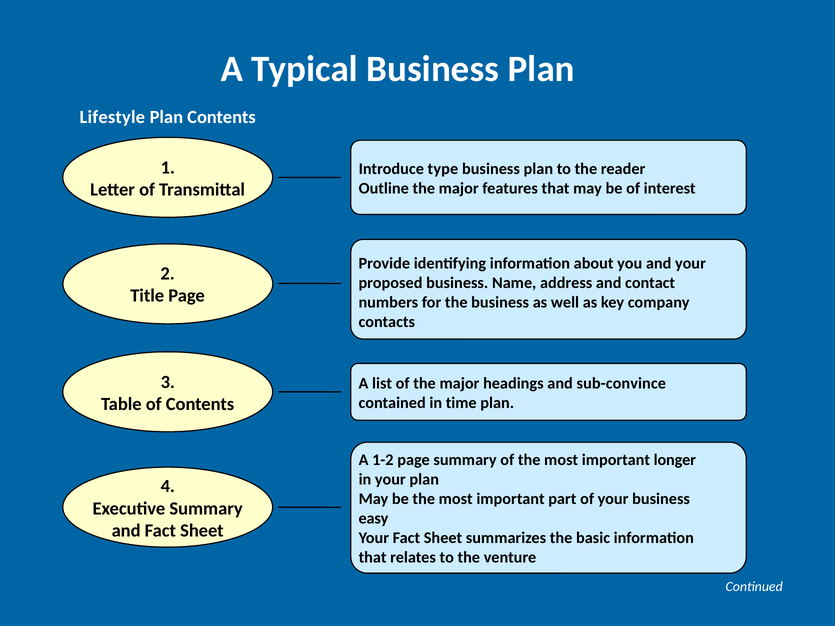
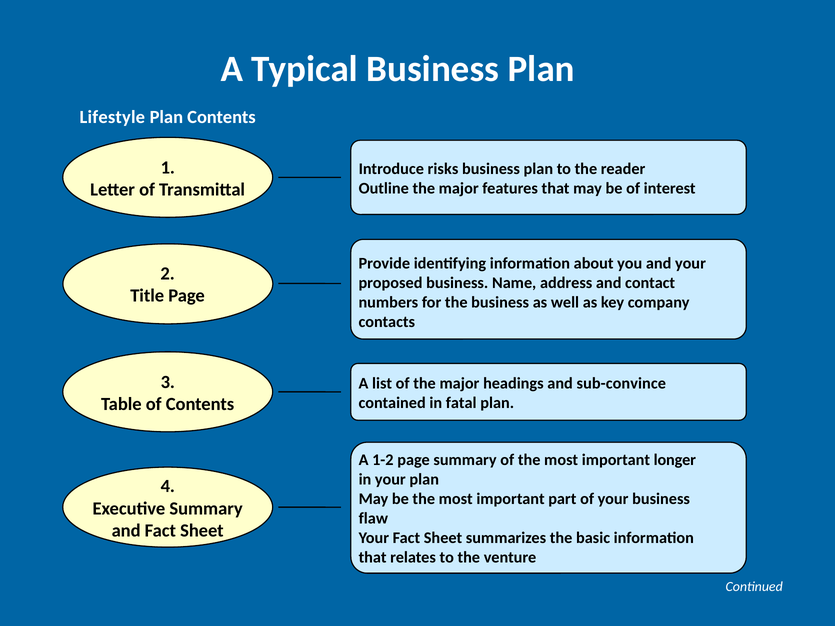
type: type -> risks
time: time -> fatal
easy: easy -> flaw
